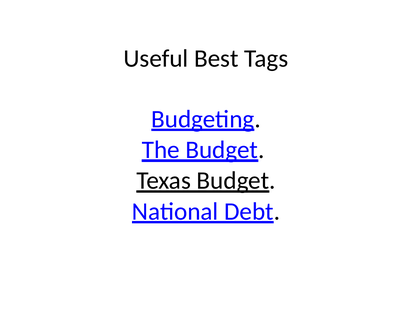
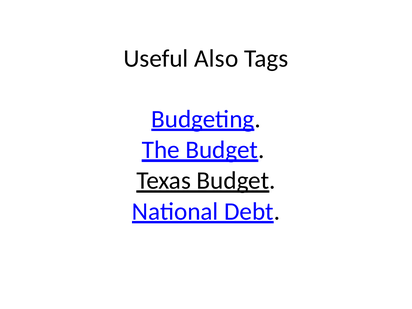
Best: Best -> Also
